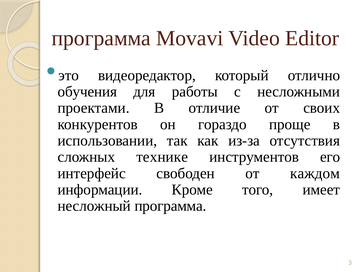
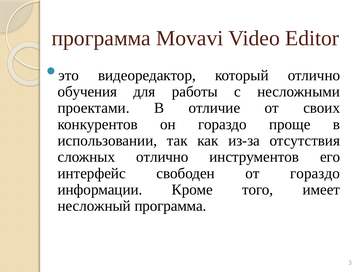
сложных технике: технике -> отлично
от каждом: каждом -> гораздо
